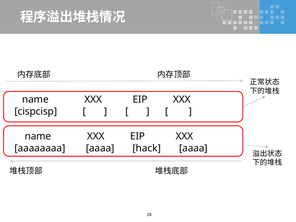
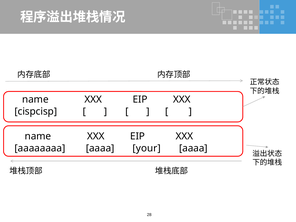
hack: hack -> your
